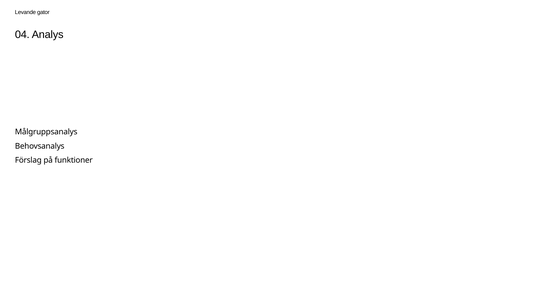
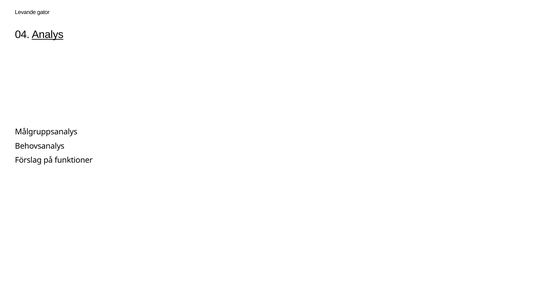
Analys underline: none -> present
